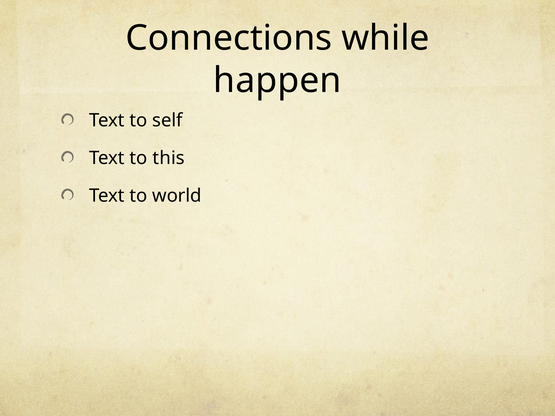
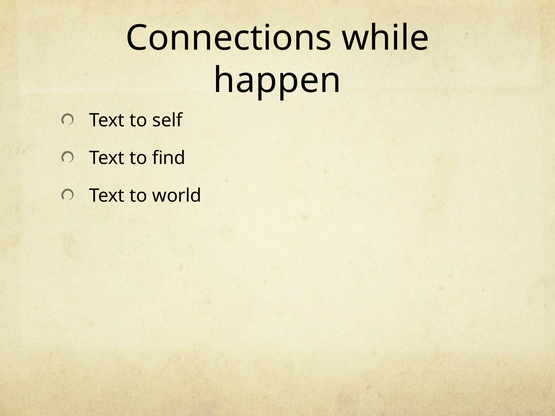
this: this -> find
